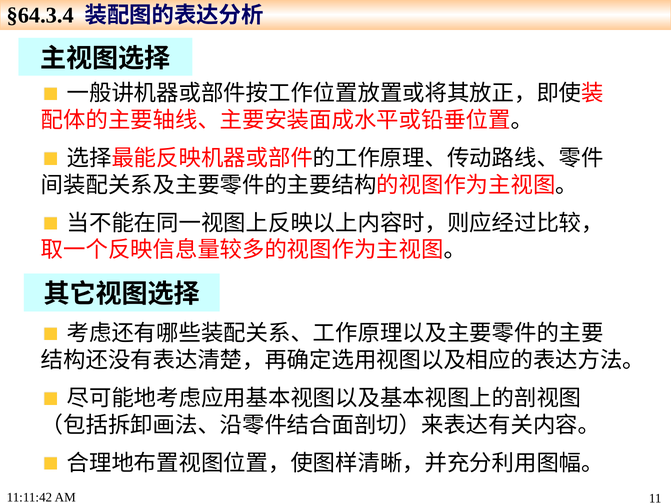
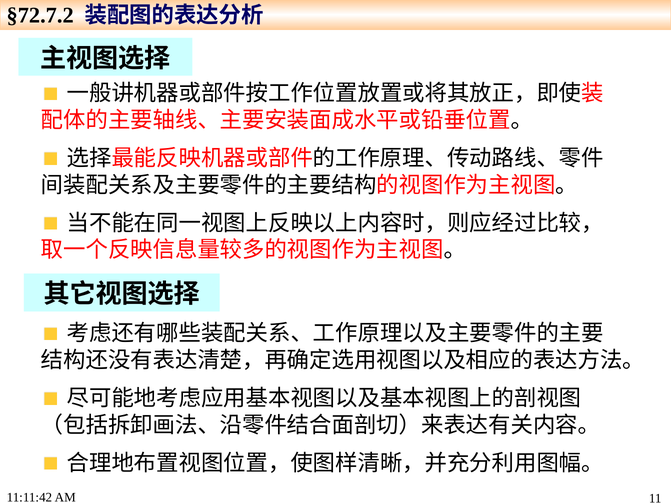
§64.3.4: §64.3.4 -> §72.7.2
